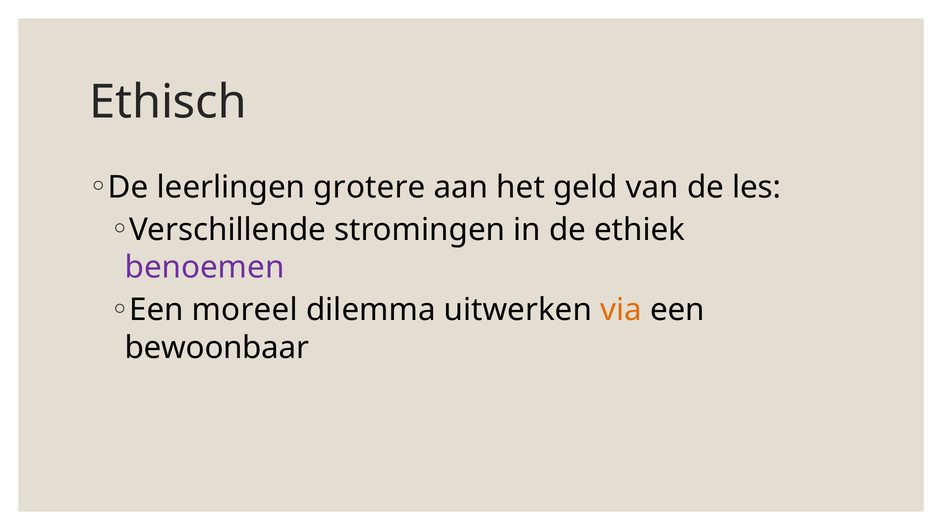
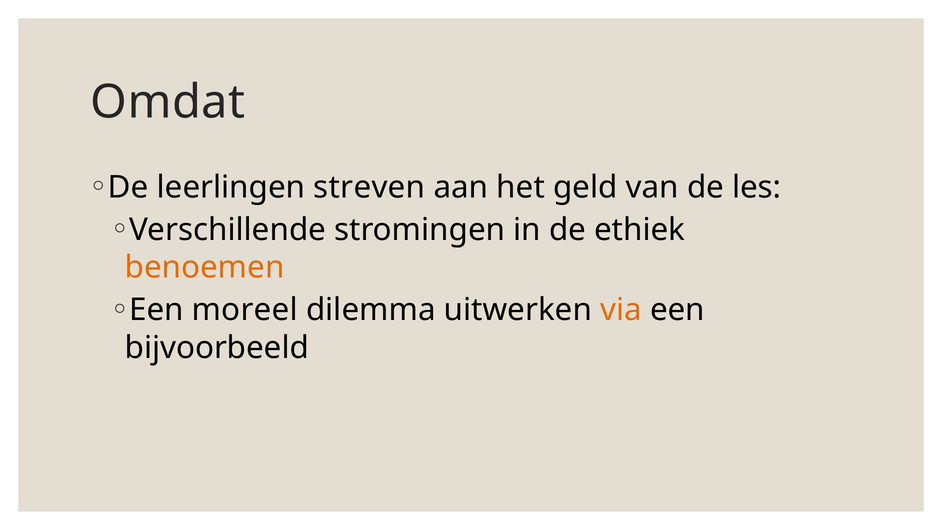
Ethisch: Ethisch -> Omdat
grotere: grotere -> streven
benoemen colour: purple -> orange
bewoonbaar: bewoonbaar -> bijvoorbeeld
